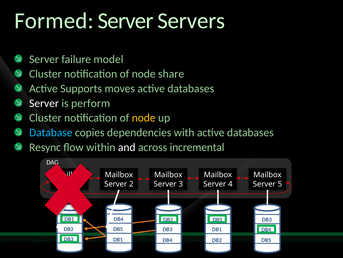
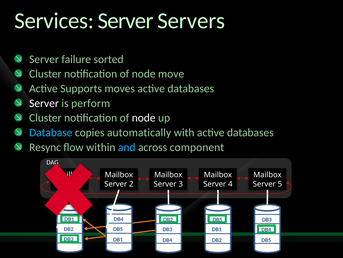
Formed: Formed -> Services
model: model -> sorted
share: share -> move
node at (144, 118) colour: yellow -> white
dependencies: dependencies -> automatically
and colour: white -> light blue
incremental: incremental -> component
